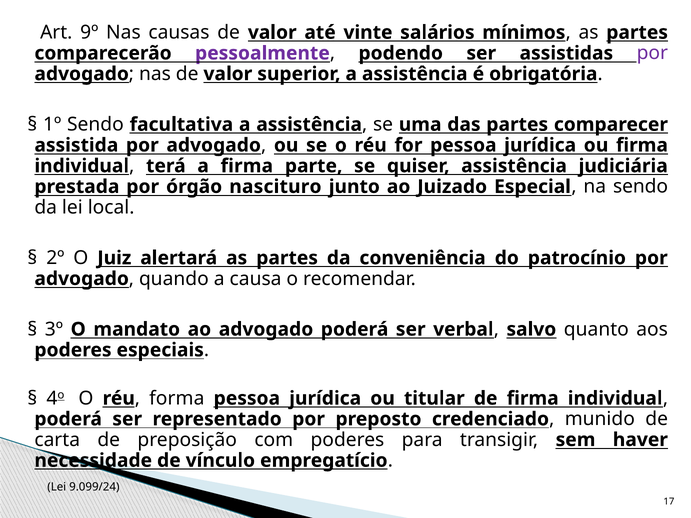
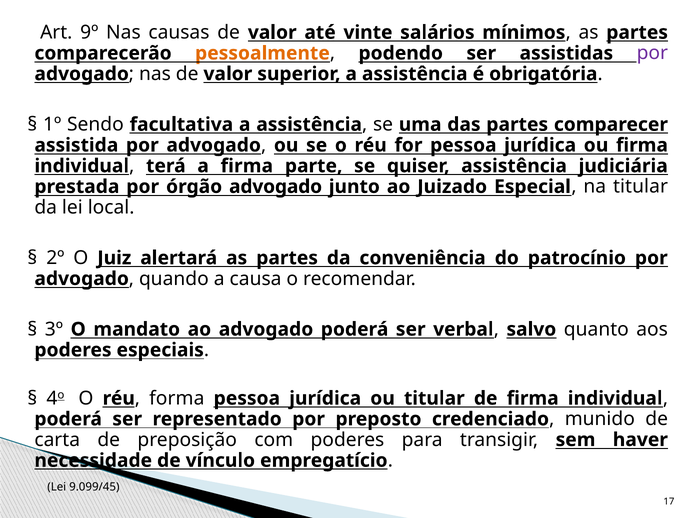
pessoalmente colour: purple -> orange
órgão nascituro: nascituro -> advogado
na sendo: sendo -> titular
9.099/24: 9.099/24 -> 9.099/45
